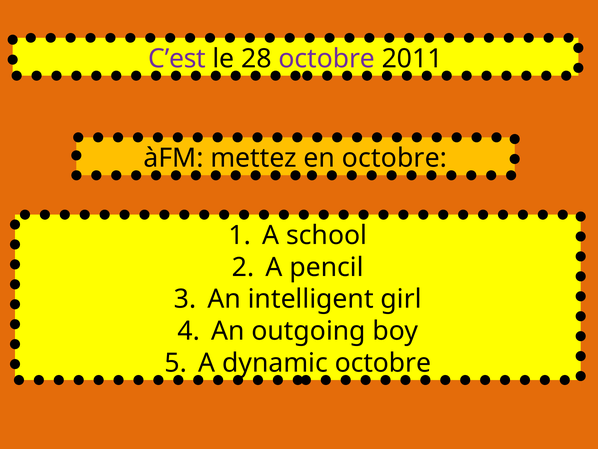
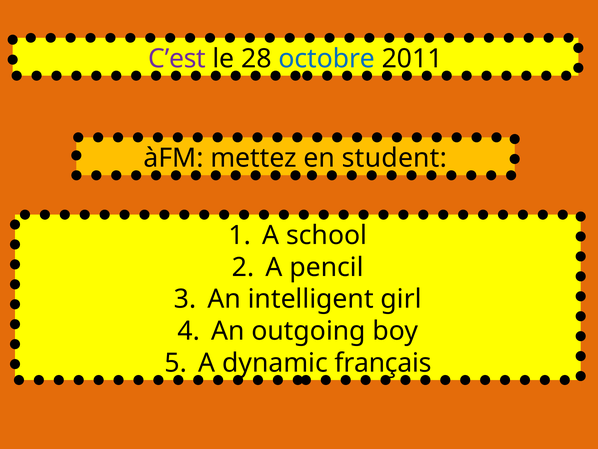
octobre at (327, 59) colour: purple -> blue
en octobre: octobre -> student
dynamic octobre: octobre -> français
